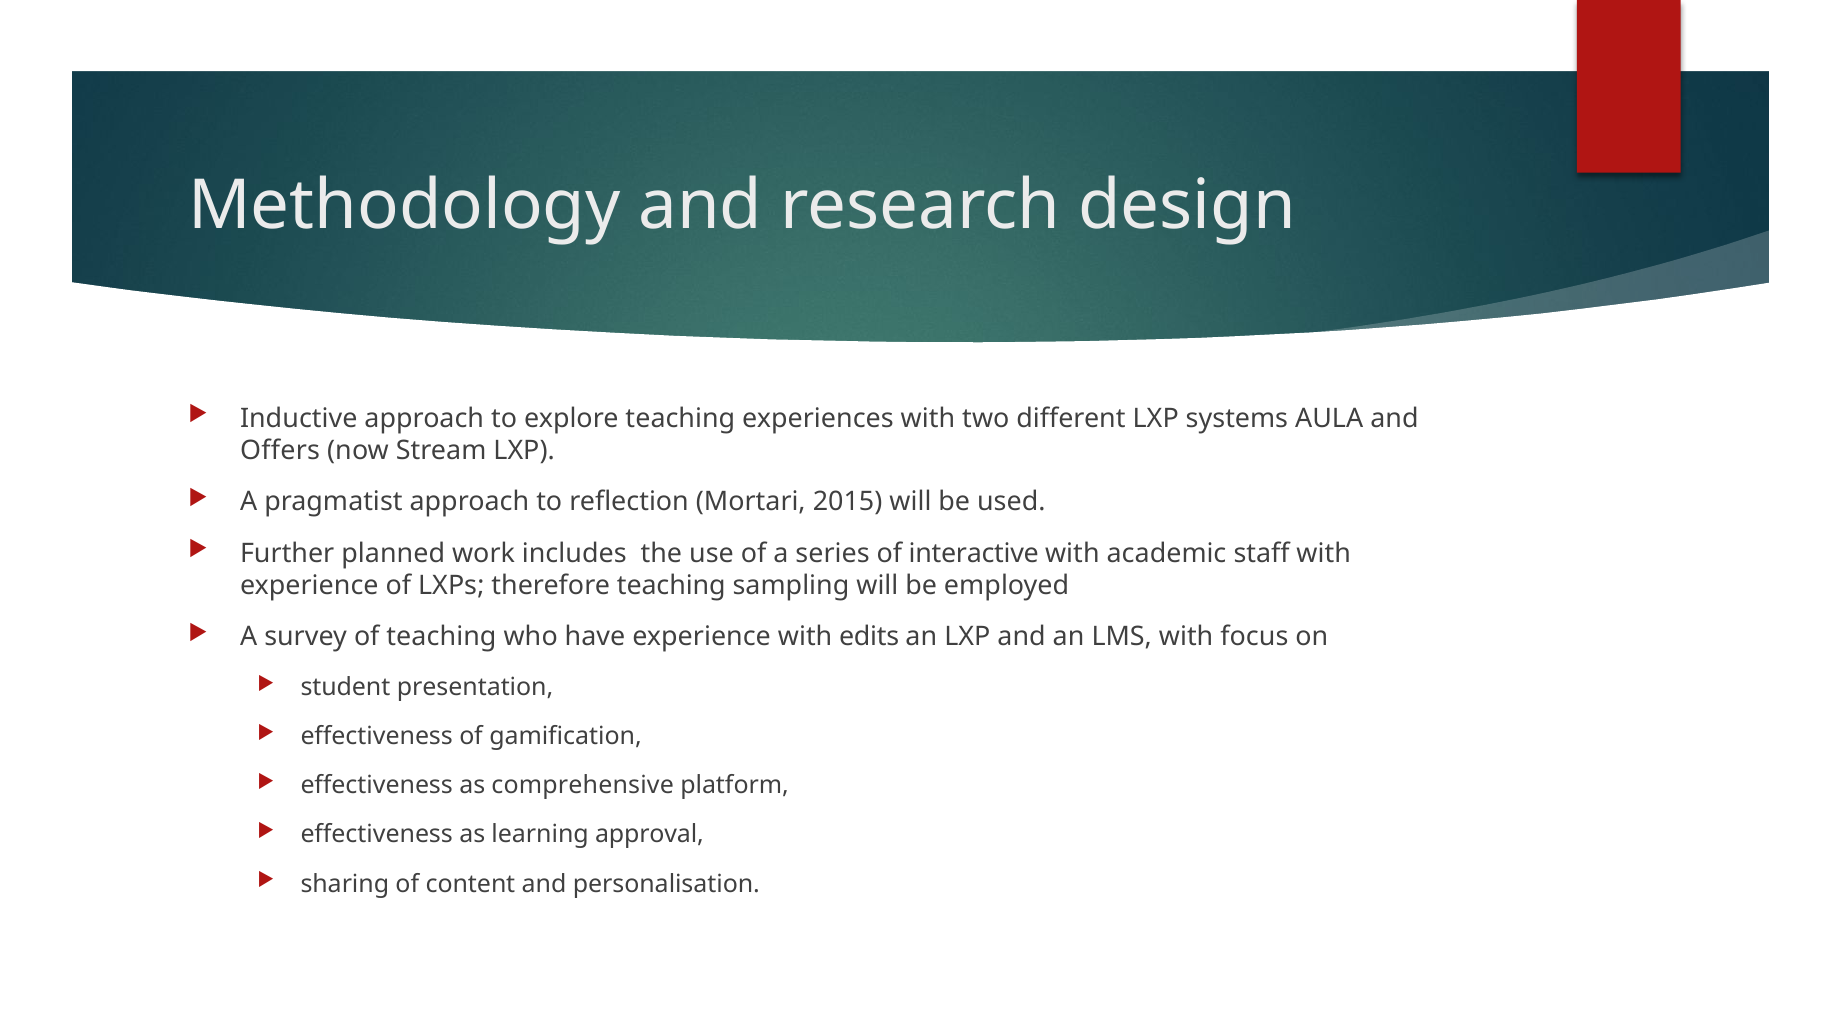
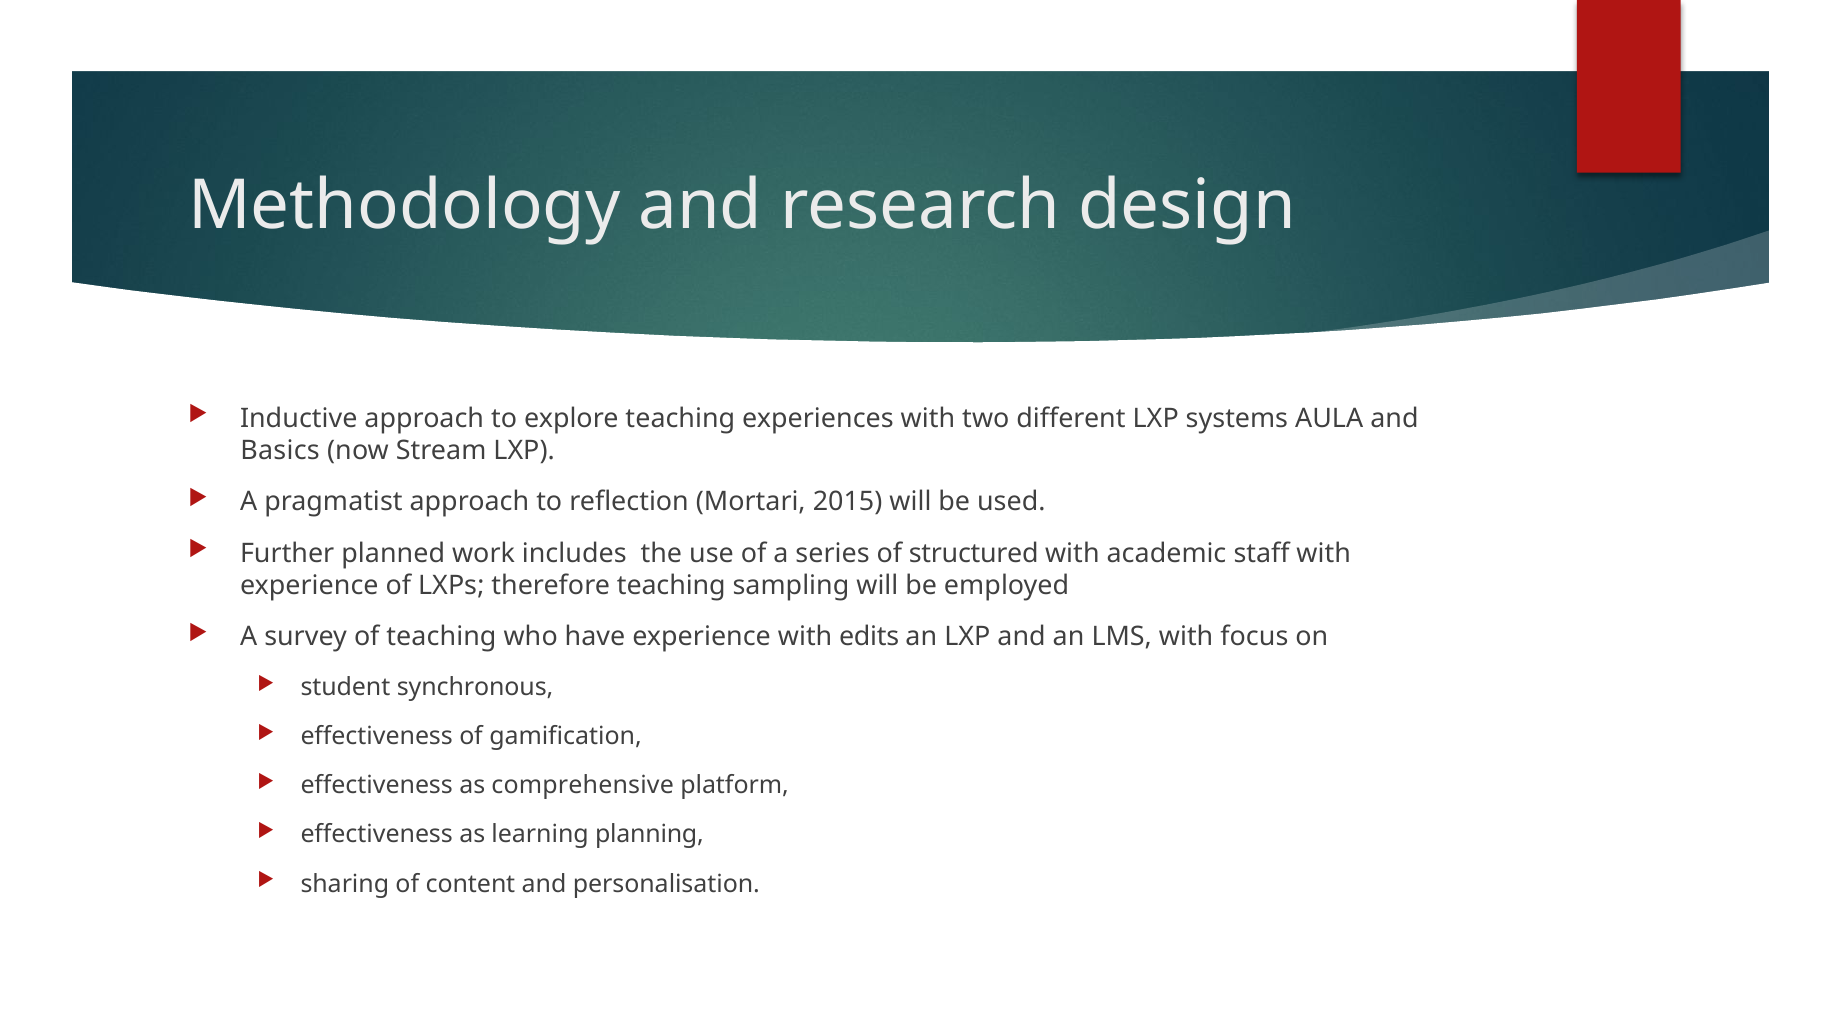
Offers: Offers -> Basics
interactive: interactive -> structured
presentation: presentation -> synchronous
approval: approval -> planning
